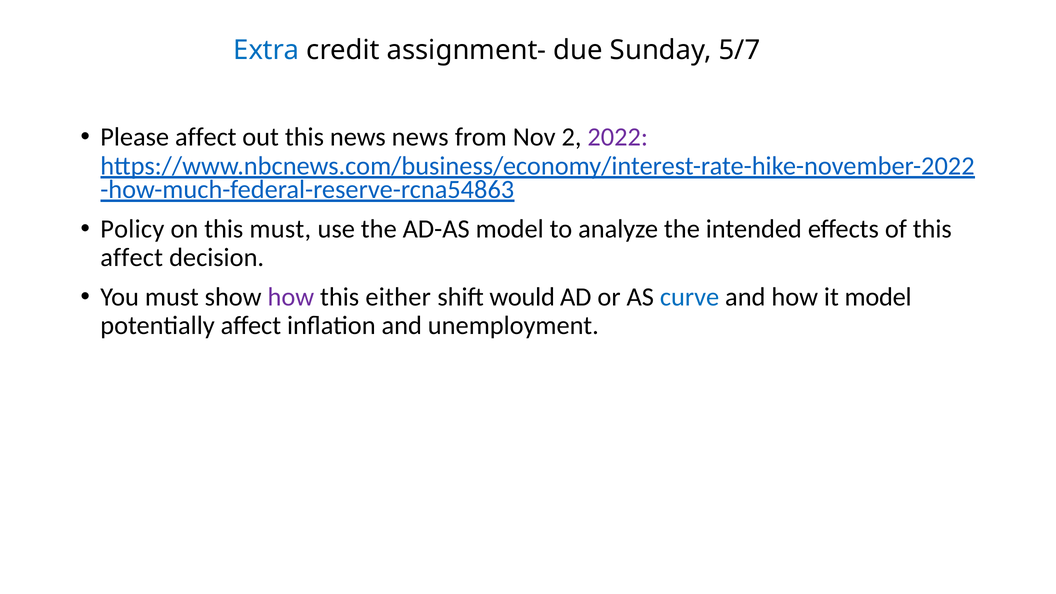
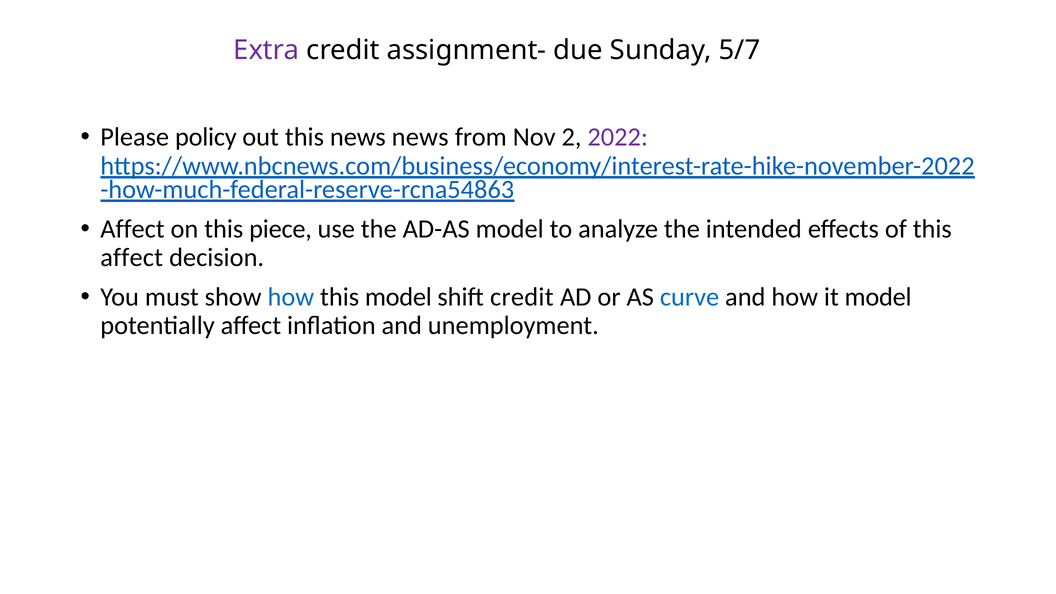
Extra colour: blue -> purple
Please affect: affect -> policy
Policy at (132, 229): Policy -> Affect
this must: must -> piece
how at (291, 297) colour: purple -> blue
this either: either -> model
shift would: would -> credit
